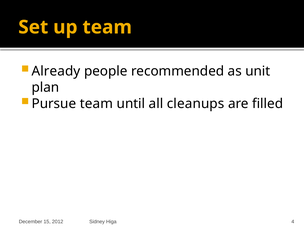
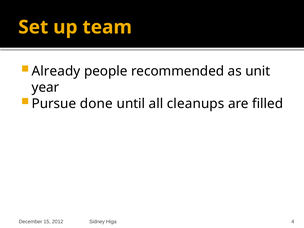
plan: plan -> year
Pursue team: team -> done
